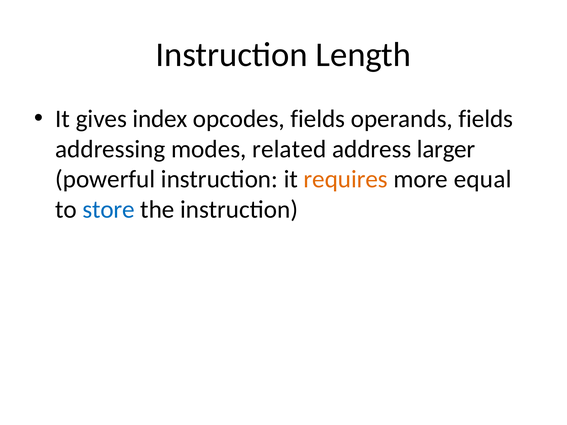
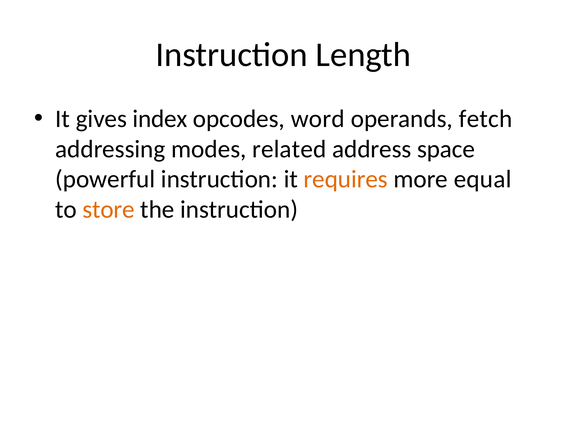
opcodes fields: fields -> word
operands fields: fields -> fetch
larger: larger -> space
store colour: blue -> orange
